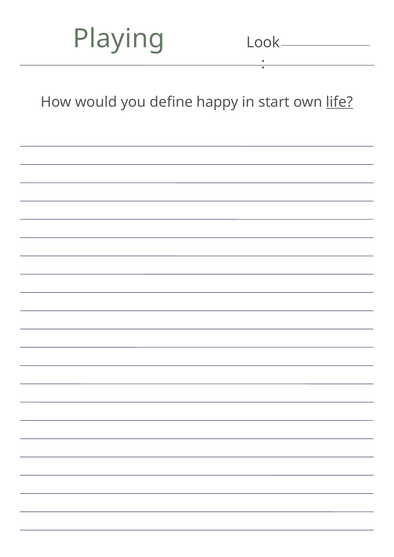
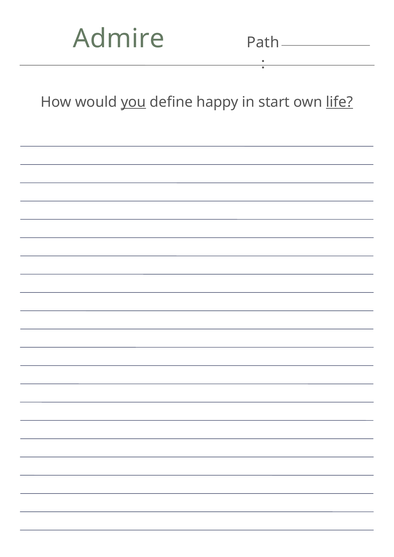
Playing: Playing -> Admire
Look: Look -> Path
you underline: none -> present
